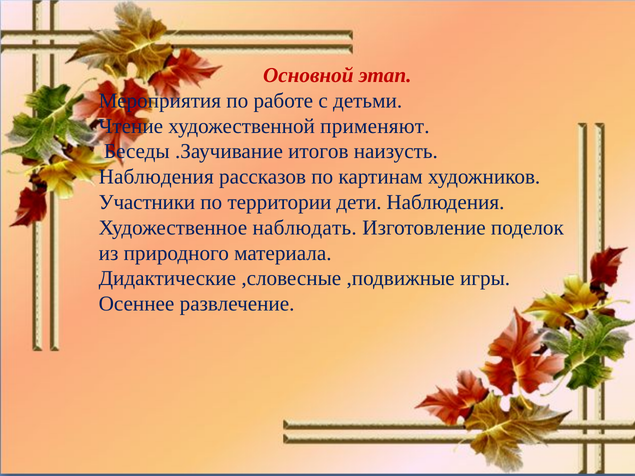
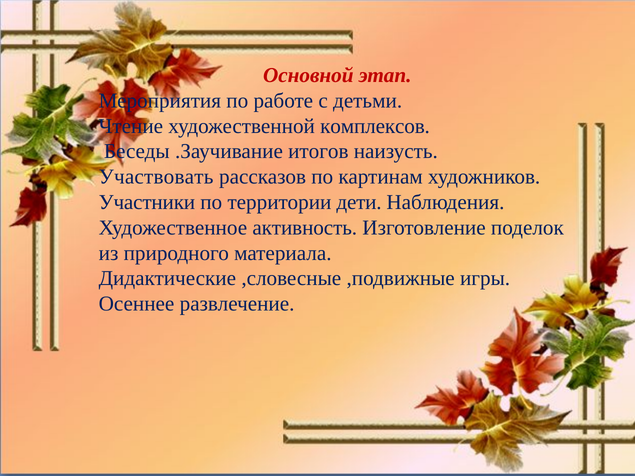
применяют: применяют -> комплексов
Наблюдения at (156, 177): Наблюдения -> Участвовать
наблюдать: наблюдать -> активность
